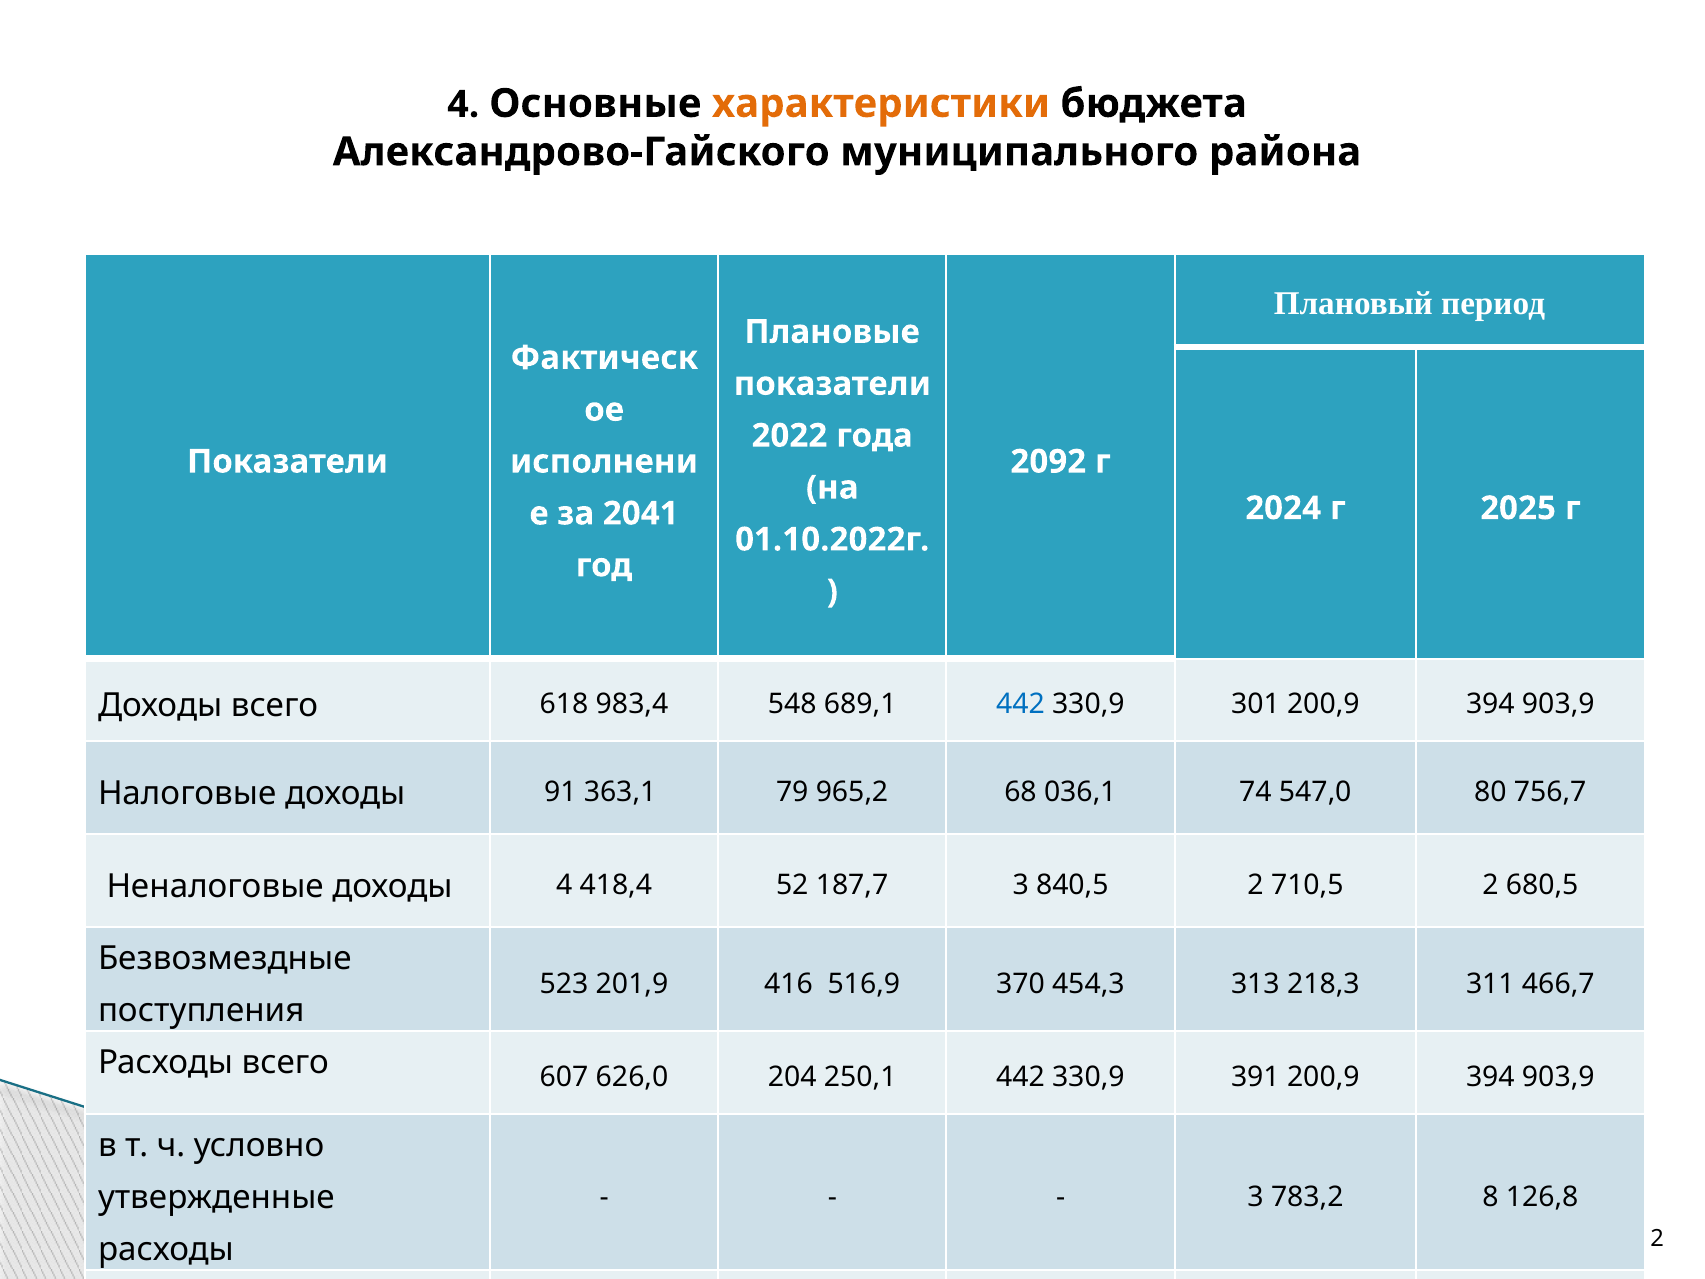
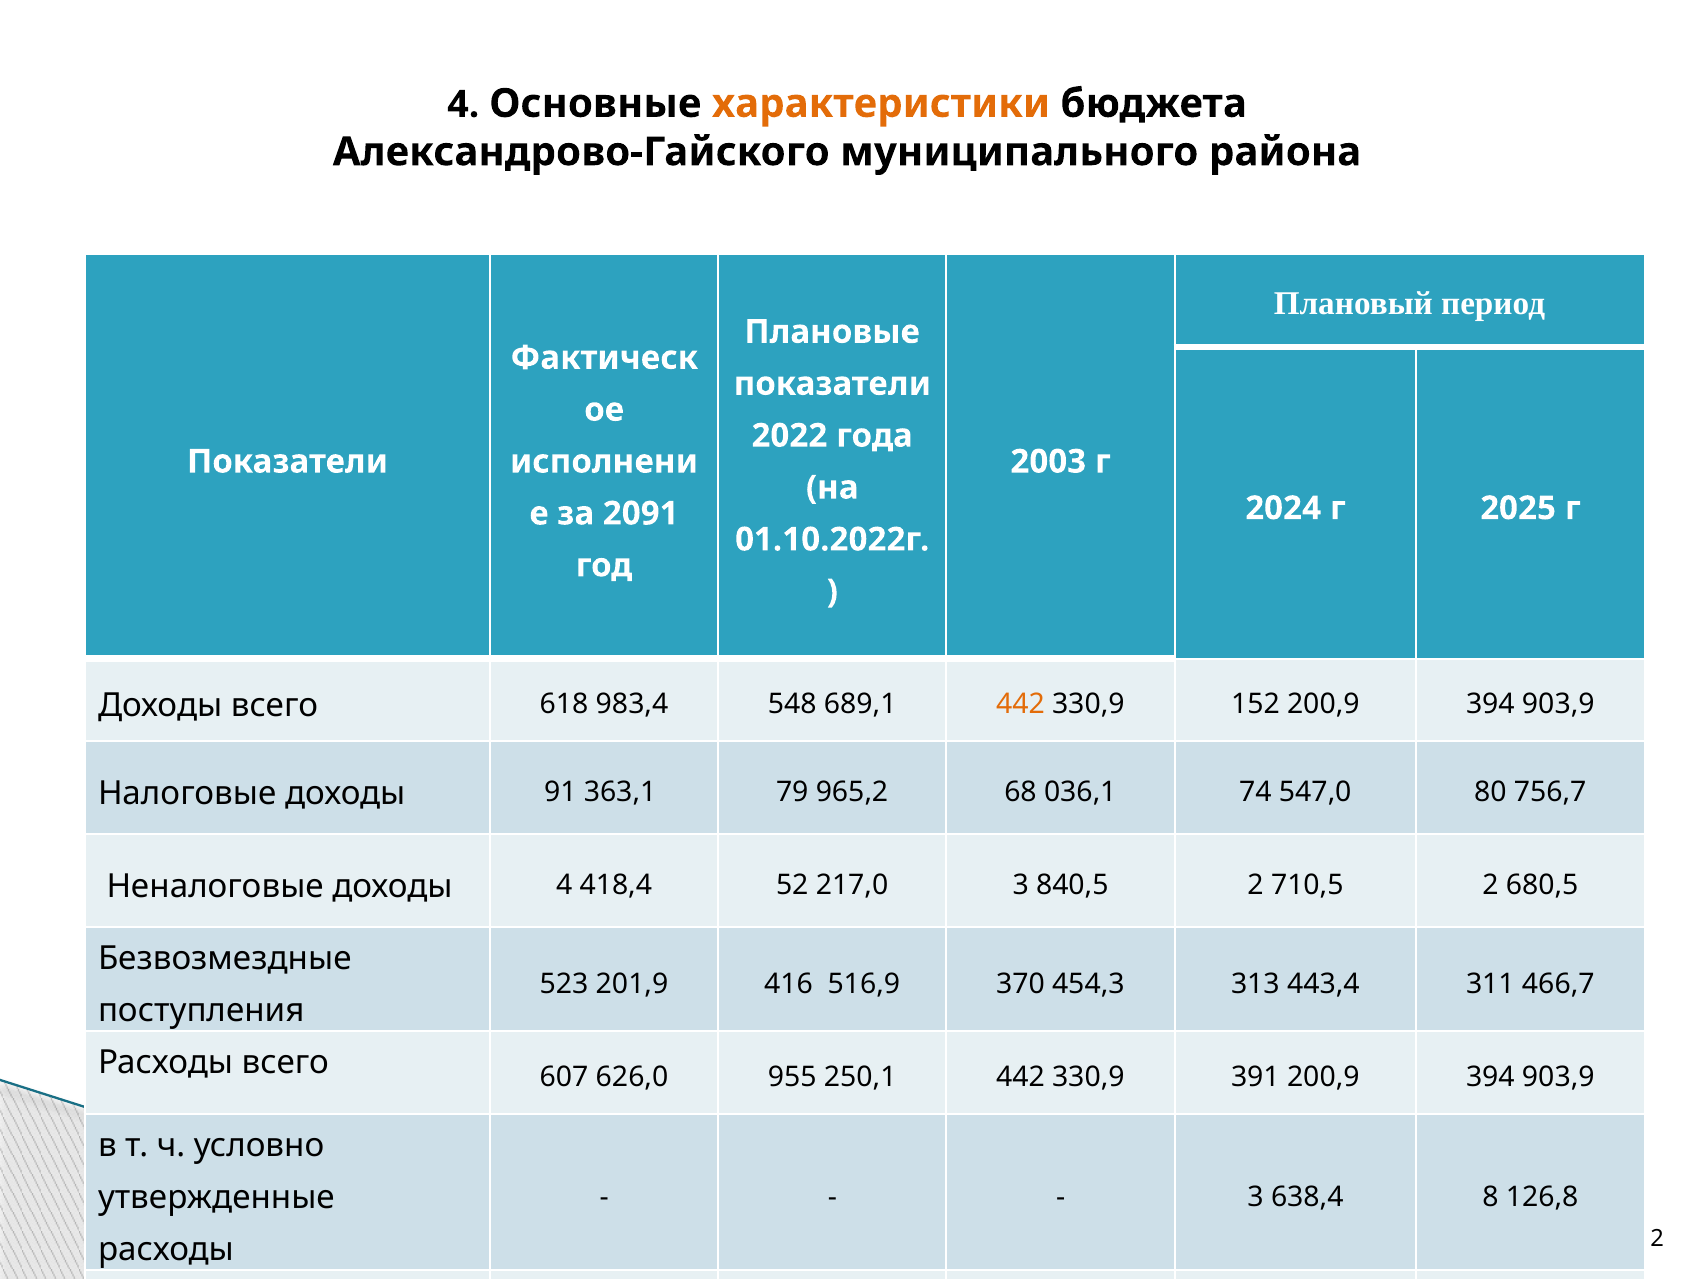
2092: 2092 -> 2003
2041: 2041 -> 2091
442 at (1020, 704) colour: blue -> orange
301: 301 -> 152
187,7: 187,7 -> 217,0
218,3: 218,3 -> 443,4
204: 204 -> 955
783,2: 783,2 -> 638,4
